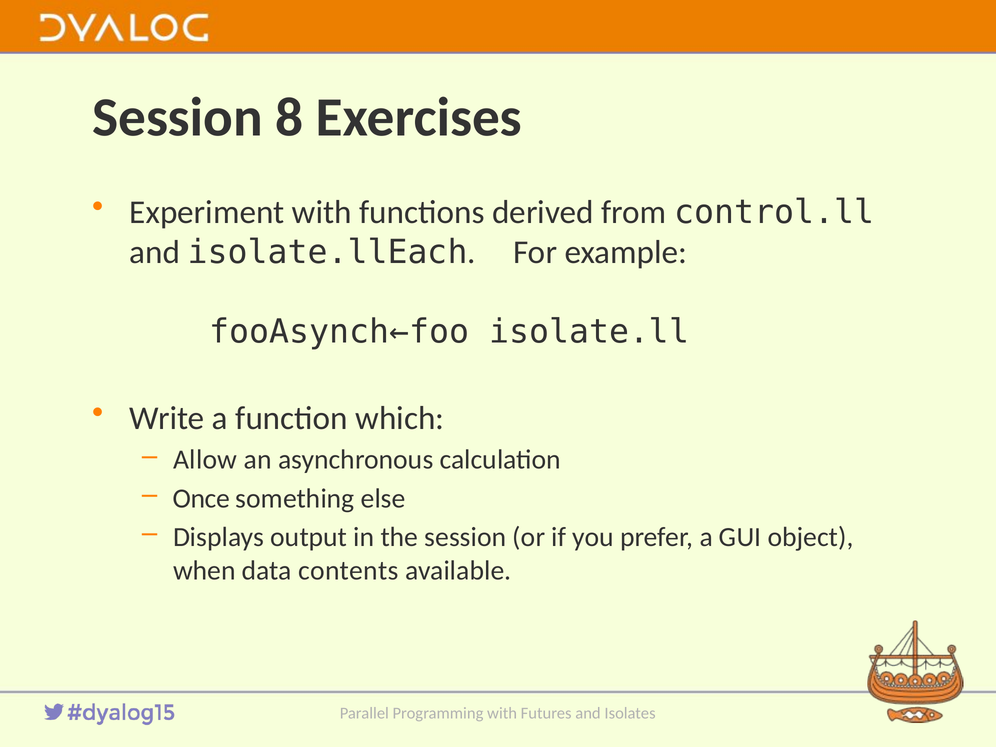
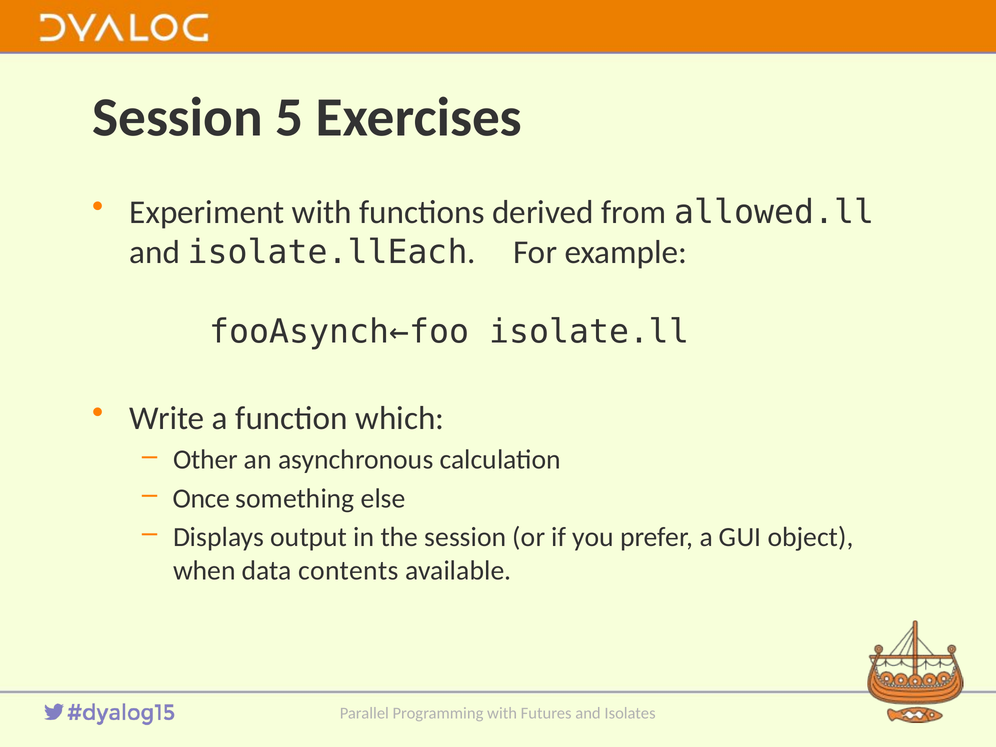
8: 8 -> 5
control.ll: control.ll -> allowed.ll
Allow: Allow -> Other
